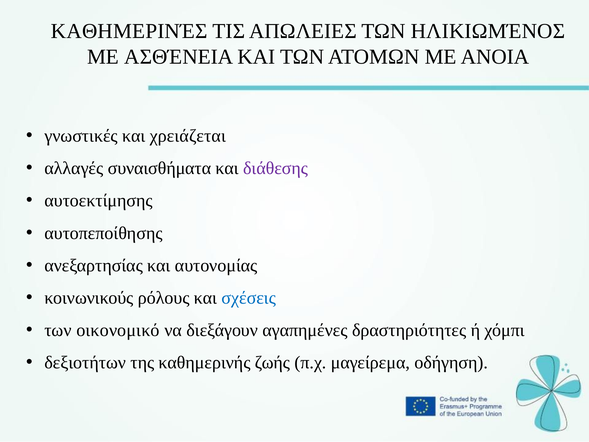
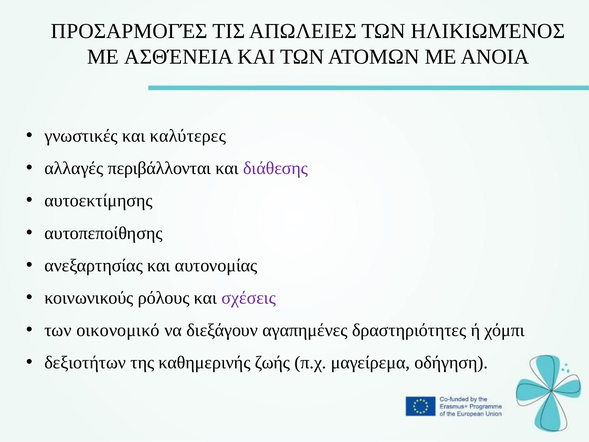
ΚΑΘΗΜΕΡΙΝΈΣ: ΚΑΘΗΜΕΡΙΝΈΣ -> ΠΡΟΣΑΡΜΟΓΈΣ
χρειάζεται: χρειάζεται -> καλύτερες
συναισθήματα: συναισθήματα -> περιβάλλονται
σχέσεις colour: blue -> purple
